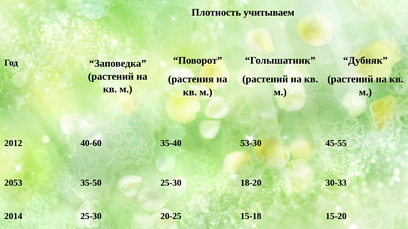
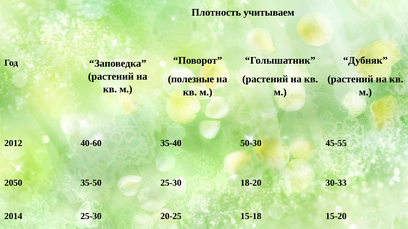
растения: растения -> полезные
53-30: 53-30 -> 50-30
2053: 2053 -> 2050
